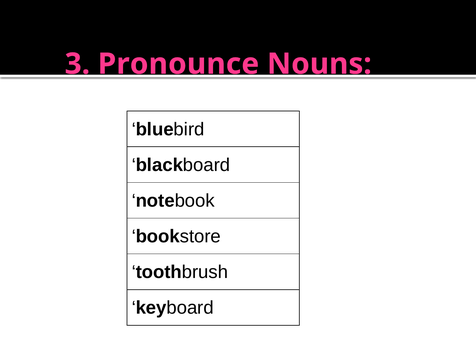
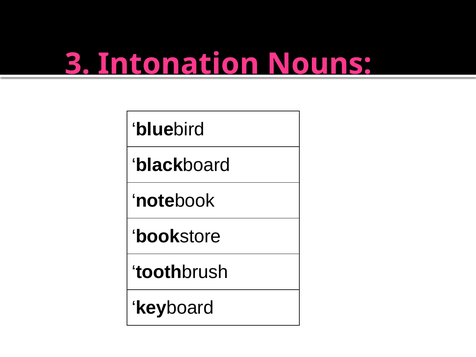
Pronounce: Pronounce -> Intonation
